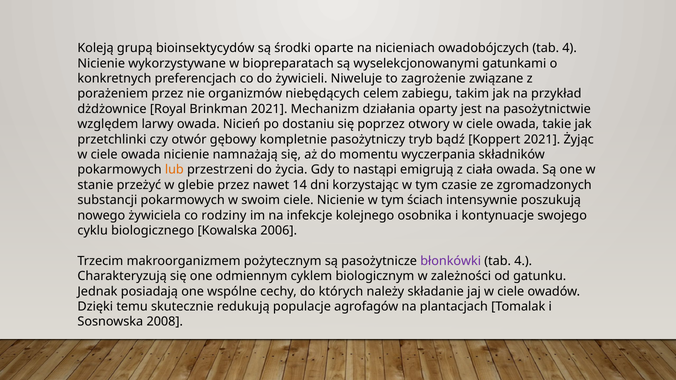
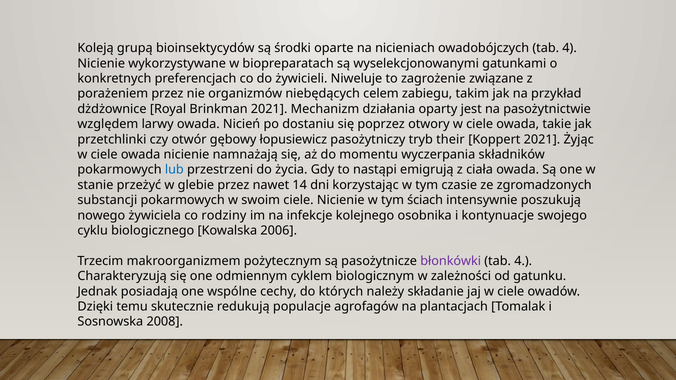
kompletnie: kompletnie -> łopusiewicz
bądź: bądź -> their
lub colour: orange -> blue
